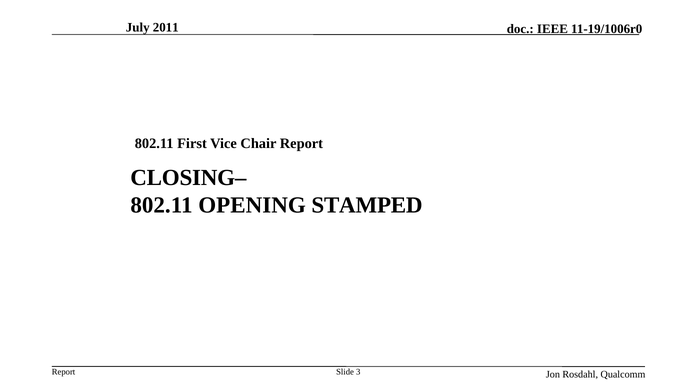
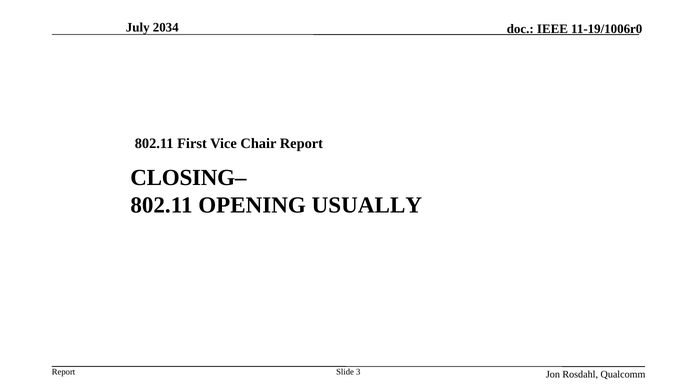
2011: 2011 -> 2034
STAMPED: STAMPED -> USUALLY
